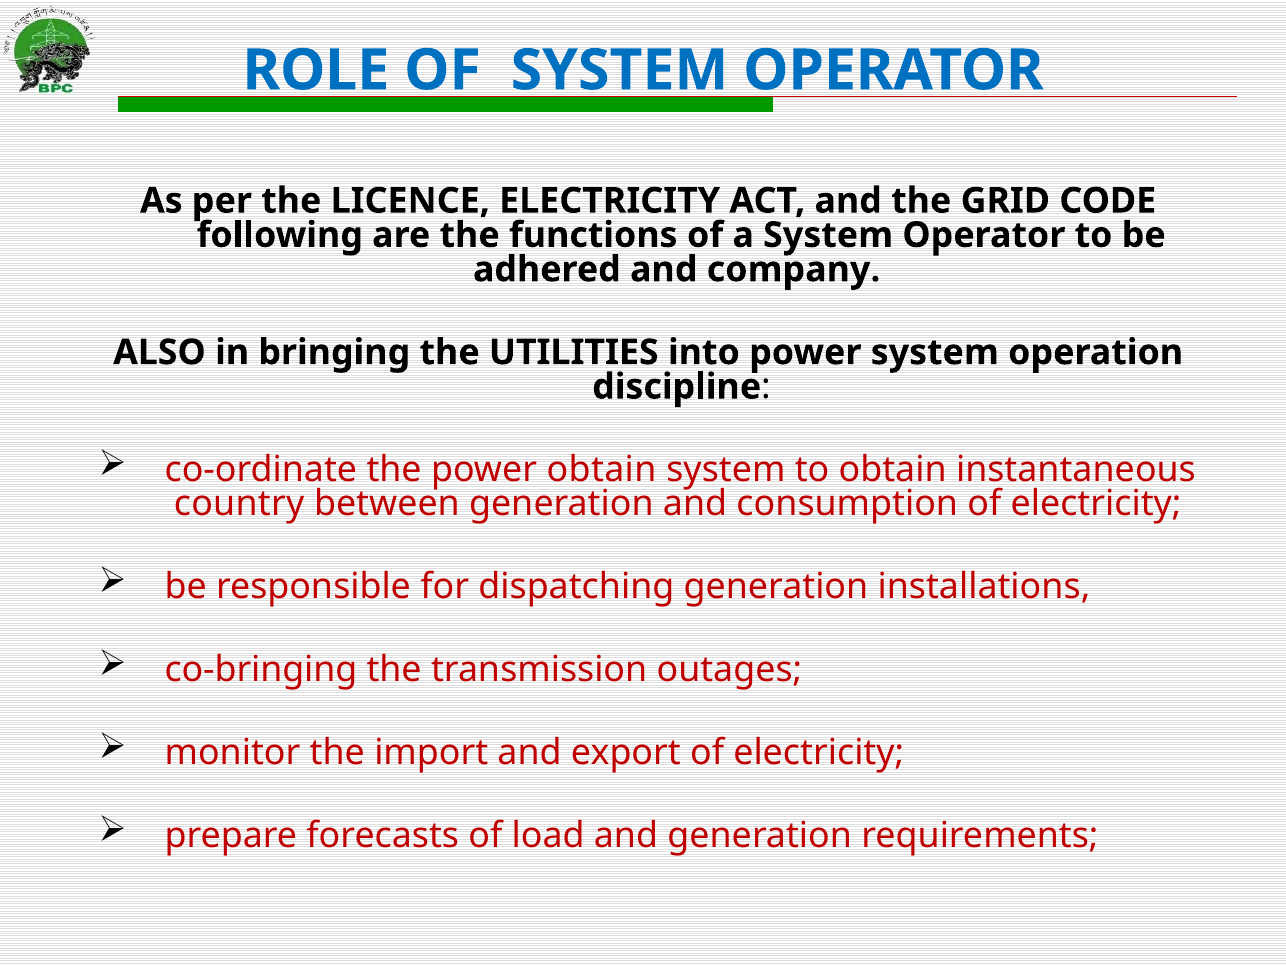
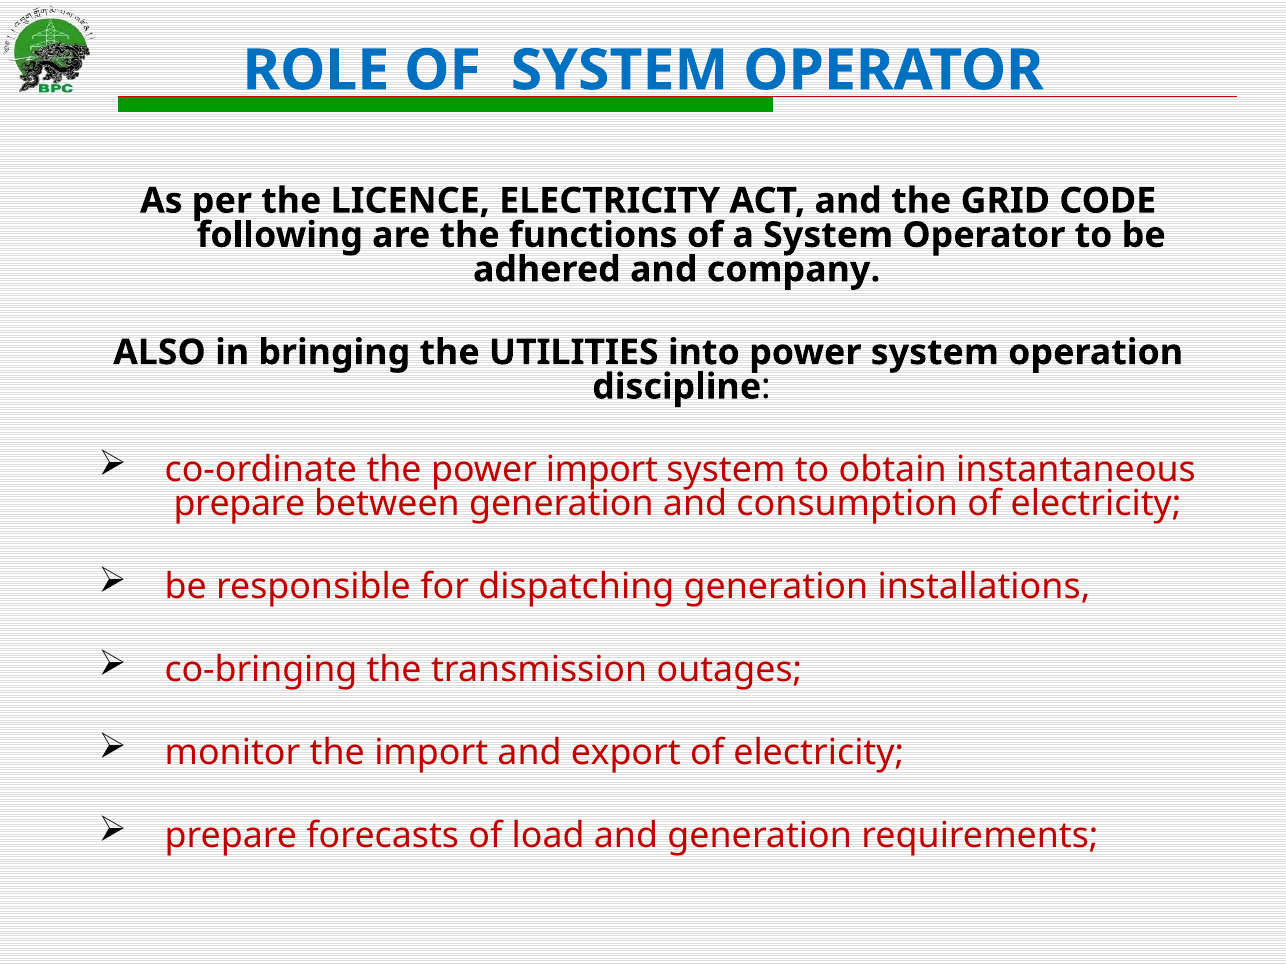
power obtain: obtain -> import
country at (239, 504): country -> prepare
